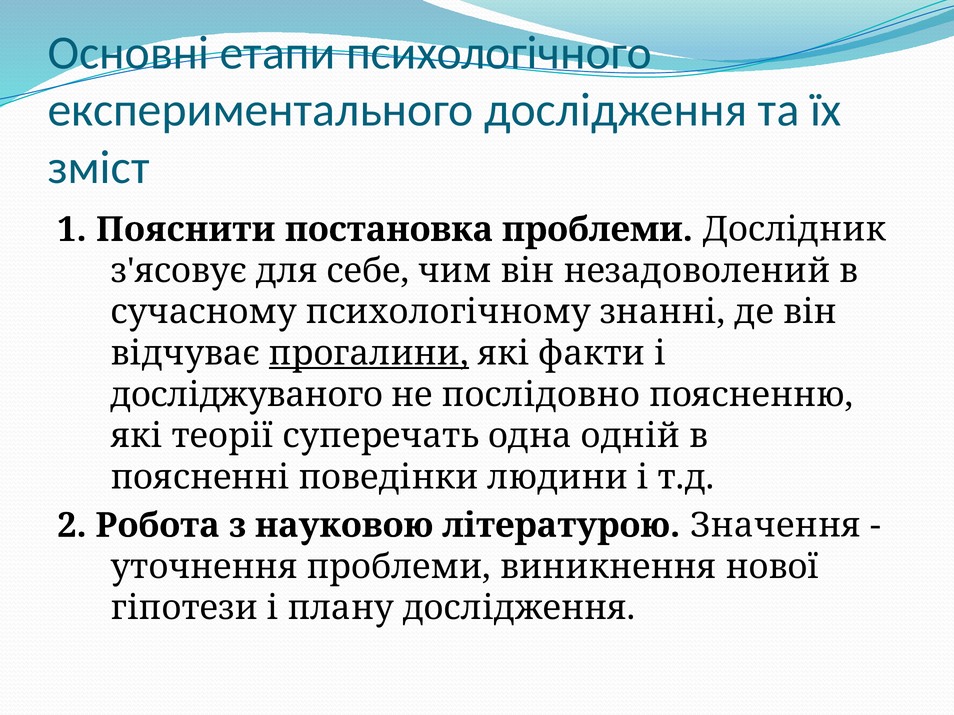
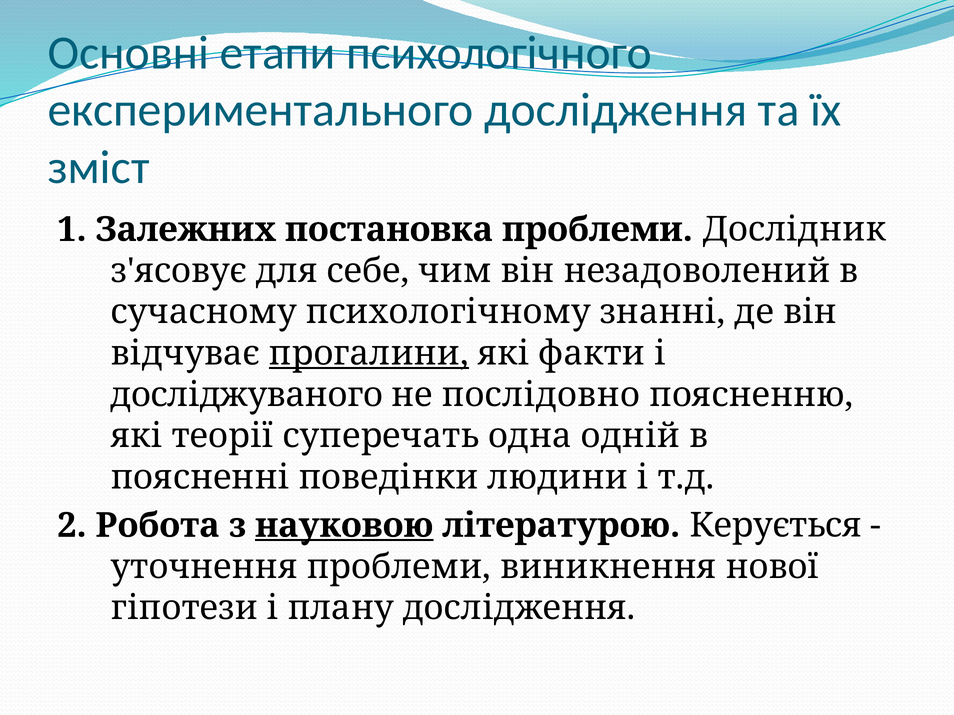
Пояснити: Пояснити -> Залежних
науковою underline: none -> present
Значення: Значення -> Керується
